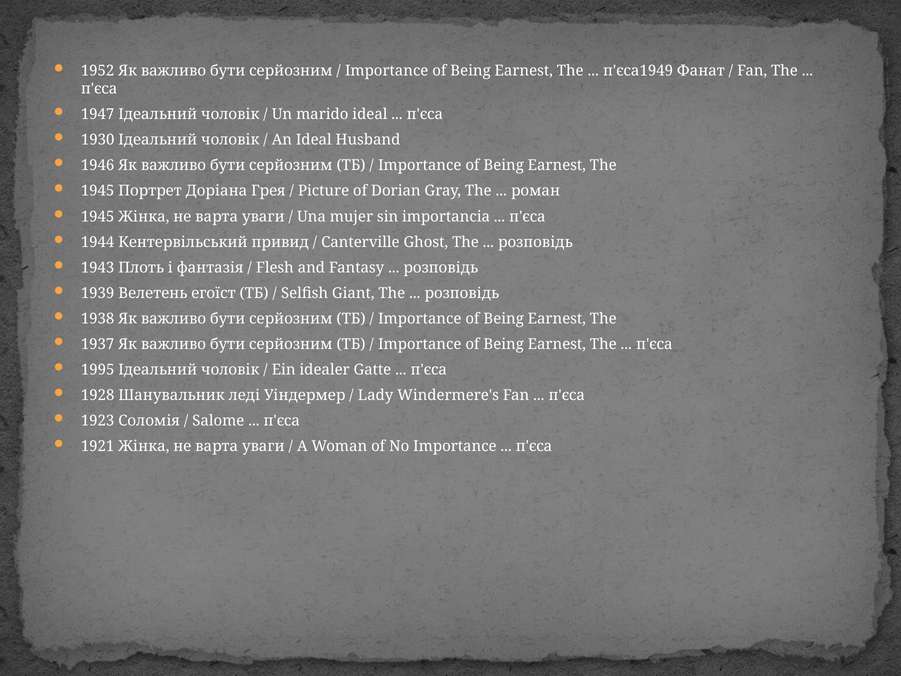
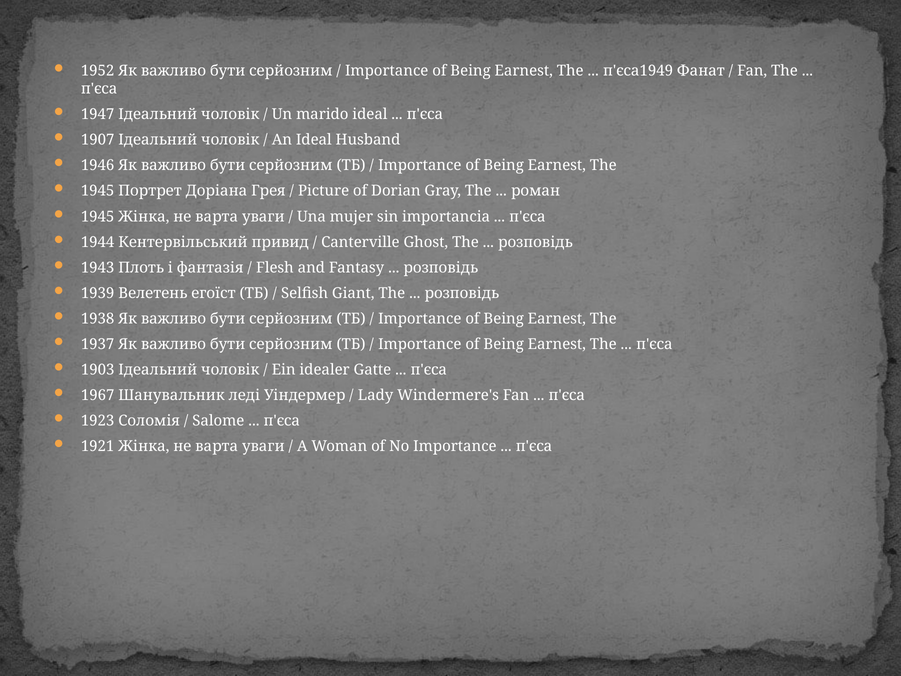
1930: 1930 -> 1907
1995: 1995 -> 1903
1928: 1928 -> 1967
